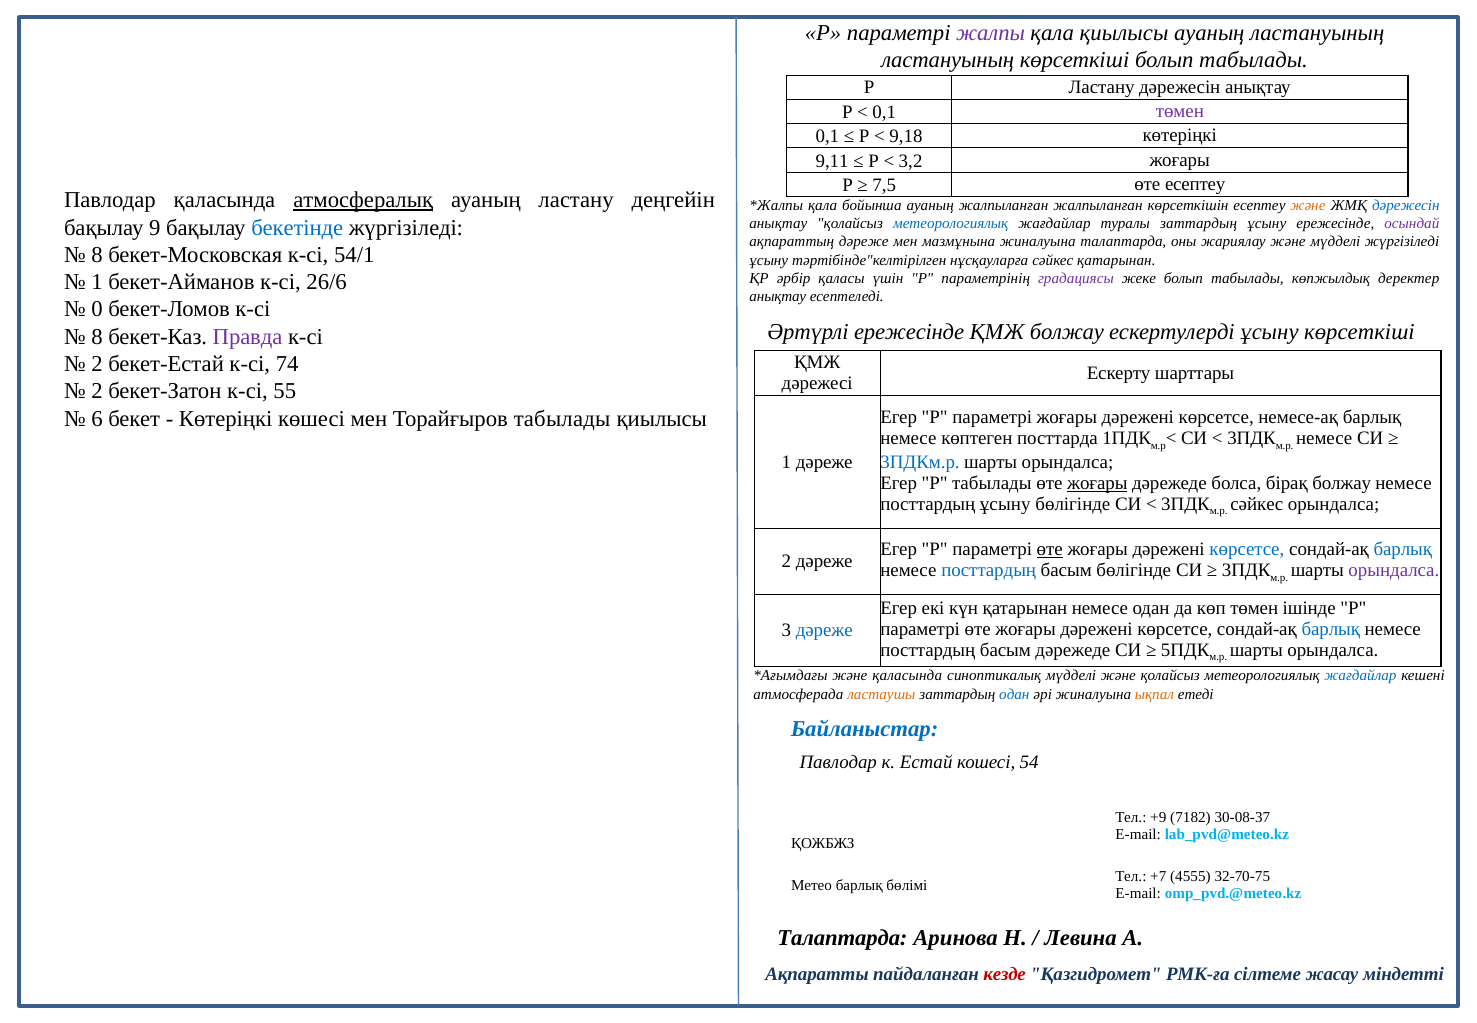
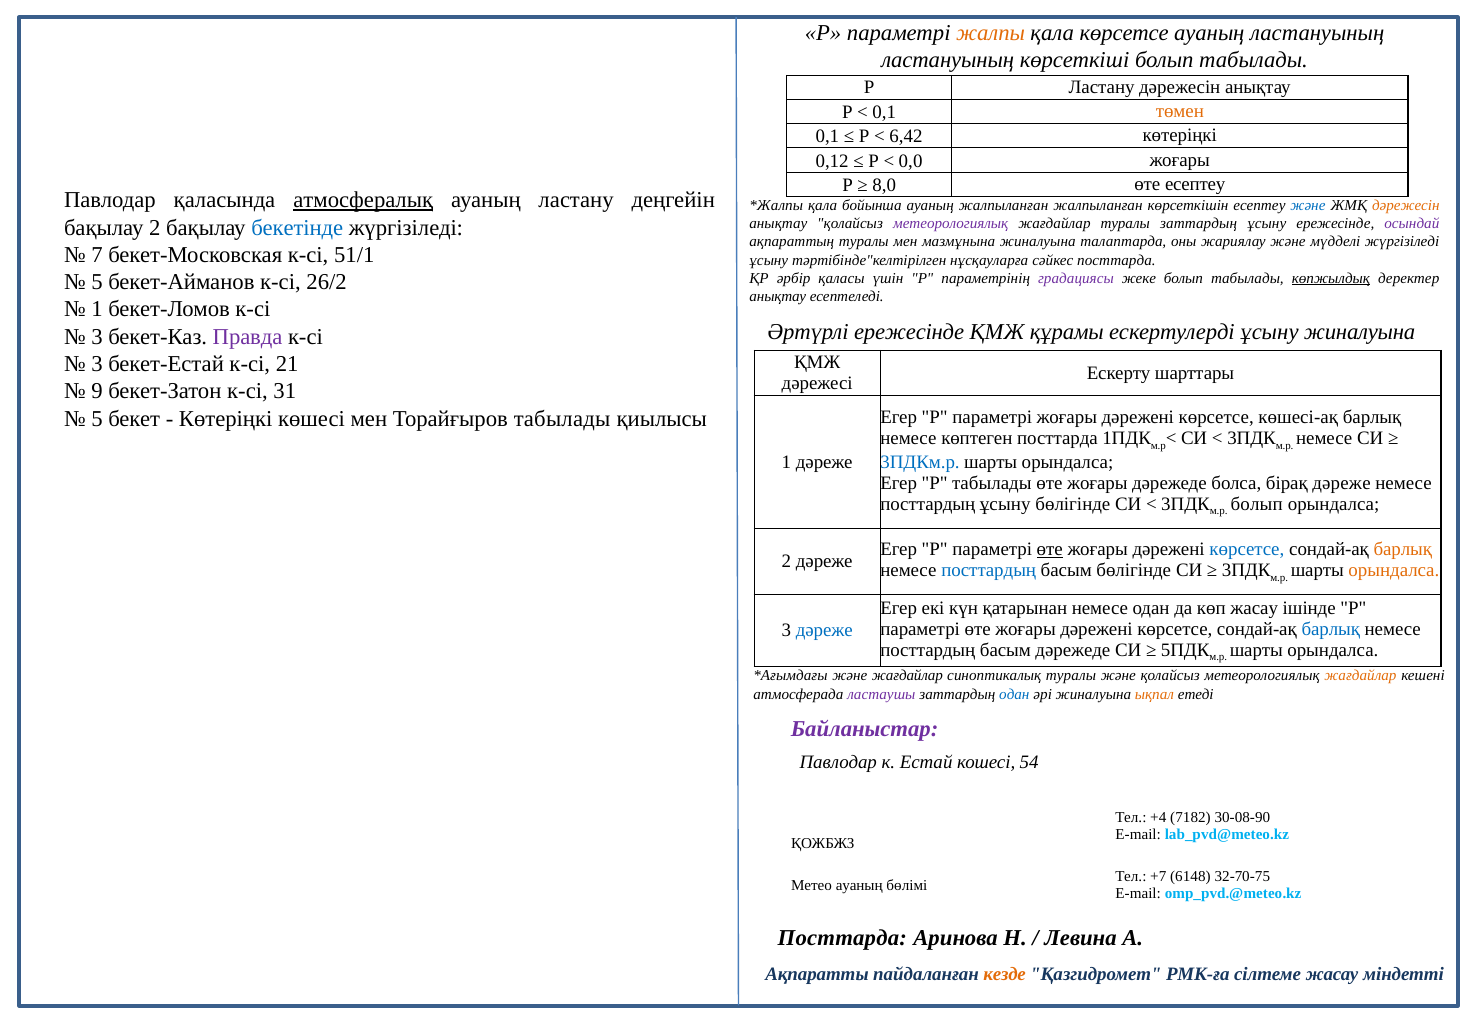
жалпы colour: purple -> orange
қала қиылысы: қиылысы -> көрсетсе
төмен at (1180, 111) colour: purple -> orange
9,18: 9,18 -> 6,42
9,11: 9,11 -> 0,12
3,2: 3,2 -> 0,0
7,5: 7,5 -> 8,0
және at (1308, 206) colour: orange -> blue
дәрежесін at (1406, 206) colour: blue -> orange
метеорологиялық at (951, 224) colour: blue -> purple
бақылау 9: 9 -> 2
ақпараттың дәреже: дәреже -> туралы
8 at (97, 255): 8 -> 7
54/1: 54/1 -> 51/1
сәйкес қатарынан: қатарынан -> посттарда
көпжылдық underline: none -> present
1 at (97, 282): 1 -> 5
26/6: 26/6 -> 26/2
0 at (97, 309): 0 -> 1
ҚМЖ болжау: болжау -> құрамы
ұсыну көрсеткіші: көрсеткіші -> жиналуына
8 at (97, 337): 8 -> 3
2 at (97, 364): 2 -> 3
74: 74 -> 21
2 at (97, 391): 2 -> 9
55: 55 -> 31
6 at (97, 418): 6 -> 5
немесе-ақ: немесе-ақ -> көшесі-ақ
жоғары at (1097, 483) underline: present -> none
бірақ болжау: болжау -> дәреже
сәйкес at (1257, 504): сәйкес -> болып
барлық at (1403, 549) colour: blue -> orange
орындалса at (1394, 570) colour: purple -> orange
көп төмен: төмен -> жасау
және қаласында: қаласында -> жағдайлар
синоптикалық мүдделі: мүдделі -> туралы
жағдайлар at (1360, 676) colour: blue -> orange
ластаушы colour: orange -> purple
Байланыстар colour: blue -> purple
+9: +9 -> +4
30-08-37: 30-08-37 -> 30-08-90
4555: 4555 -> 6148
Метео барлық: барлық -> ауаның
Талаптарда at (842, 937): Талаптарда -> Посттарда
кезде colour: red -> orange
